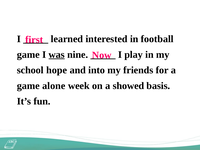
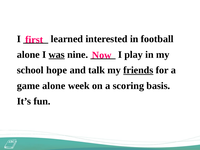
game at (28, 55): game -> alone
into: into -> talk
friends underline: none -> present
showed: showed -> scoring
